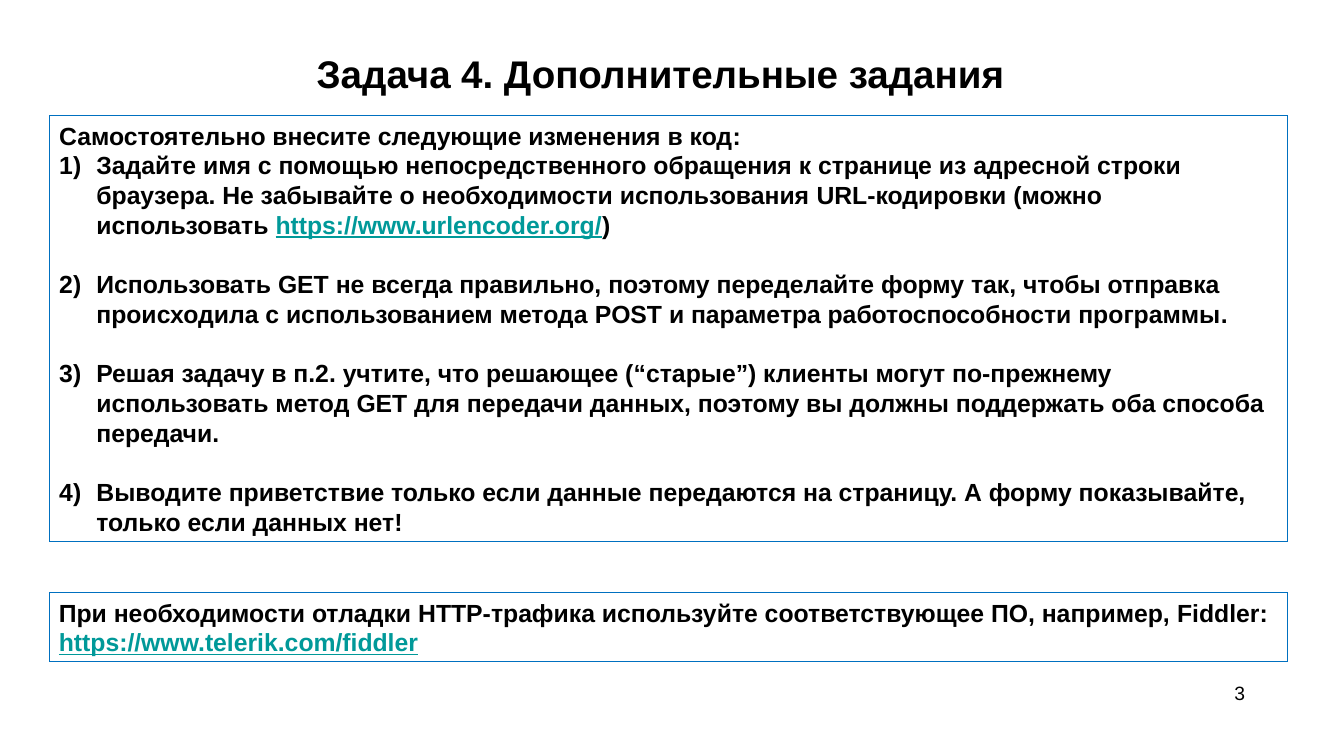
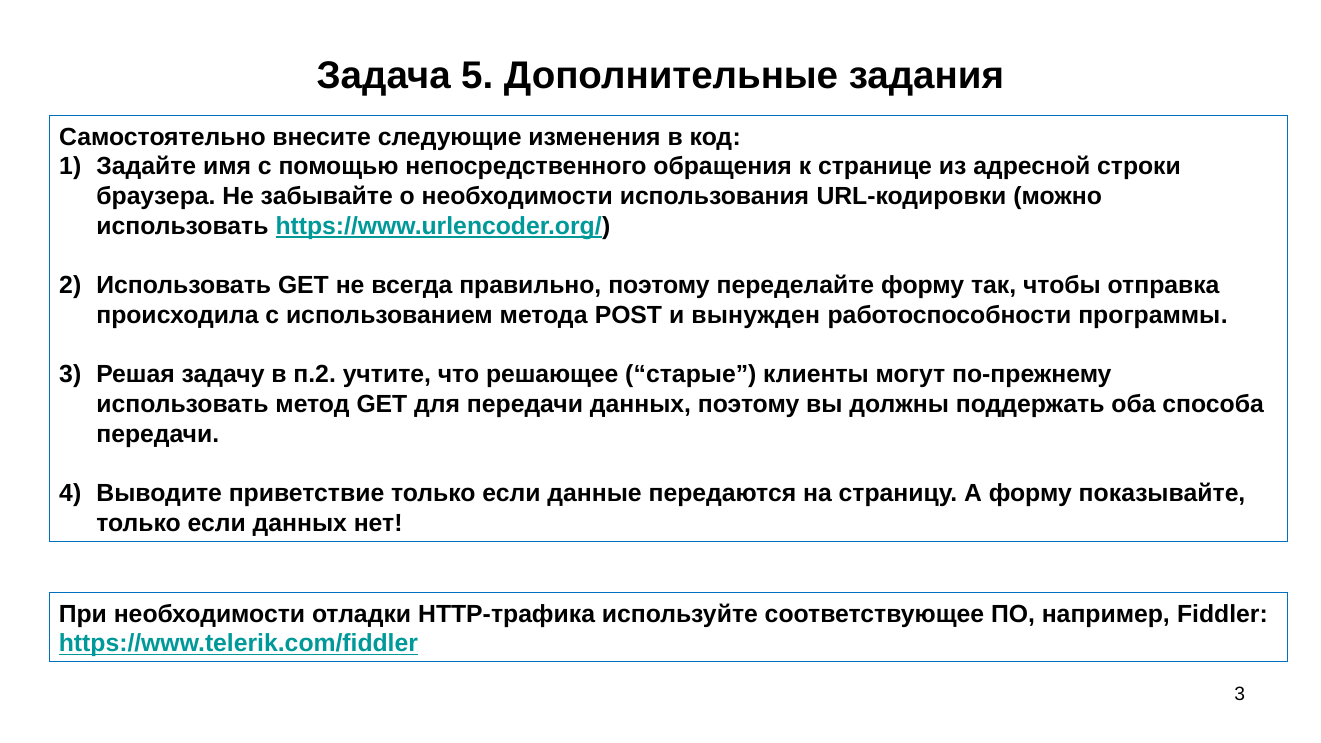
Задача 4: 4 -> 5
параметра: параметра -> вынужден
